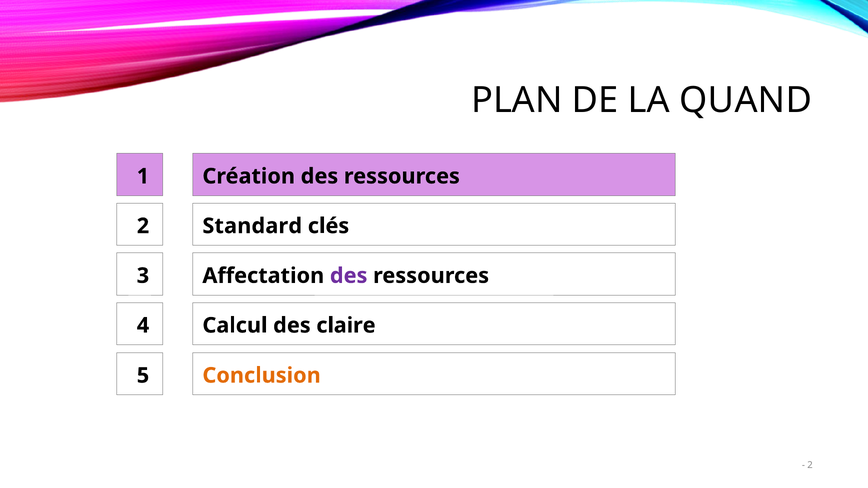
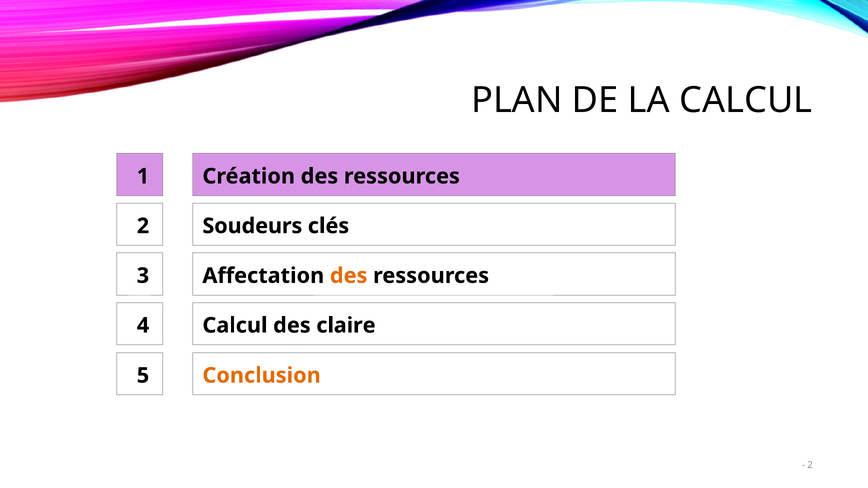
LA QUAND: QUAND -> CALCUL
Standard: Standard -> Soudeurs
des at (349, 276) colour: purple -> orange
